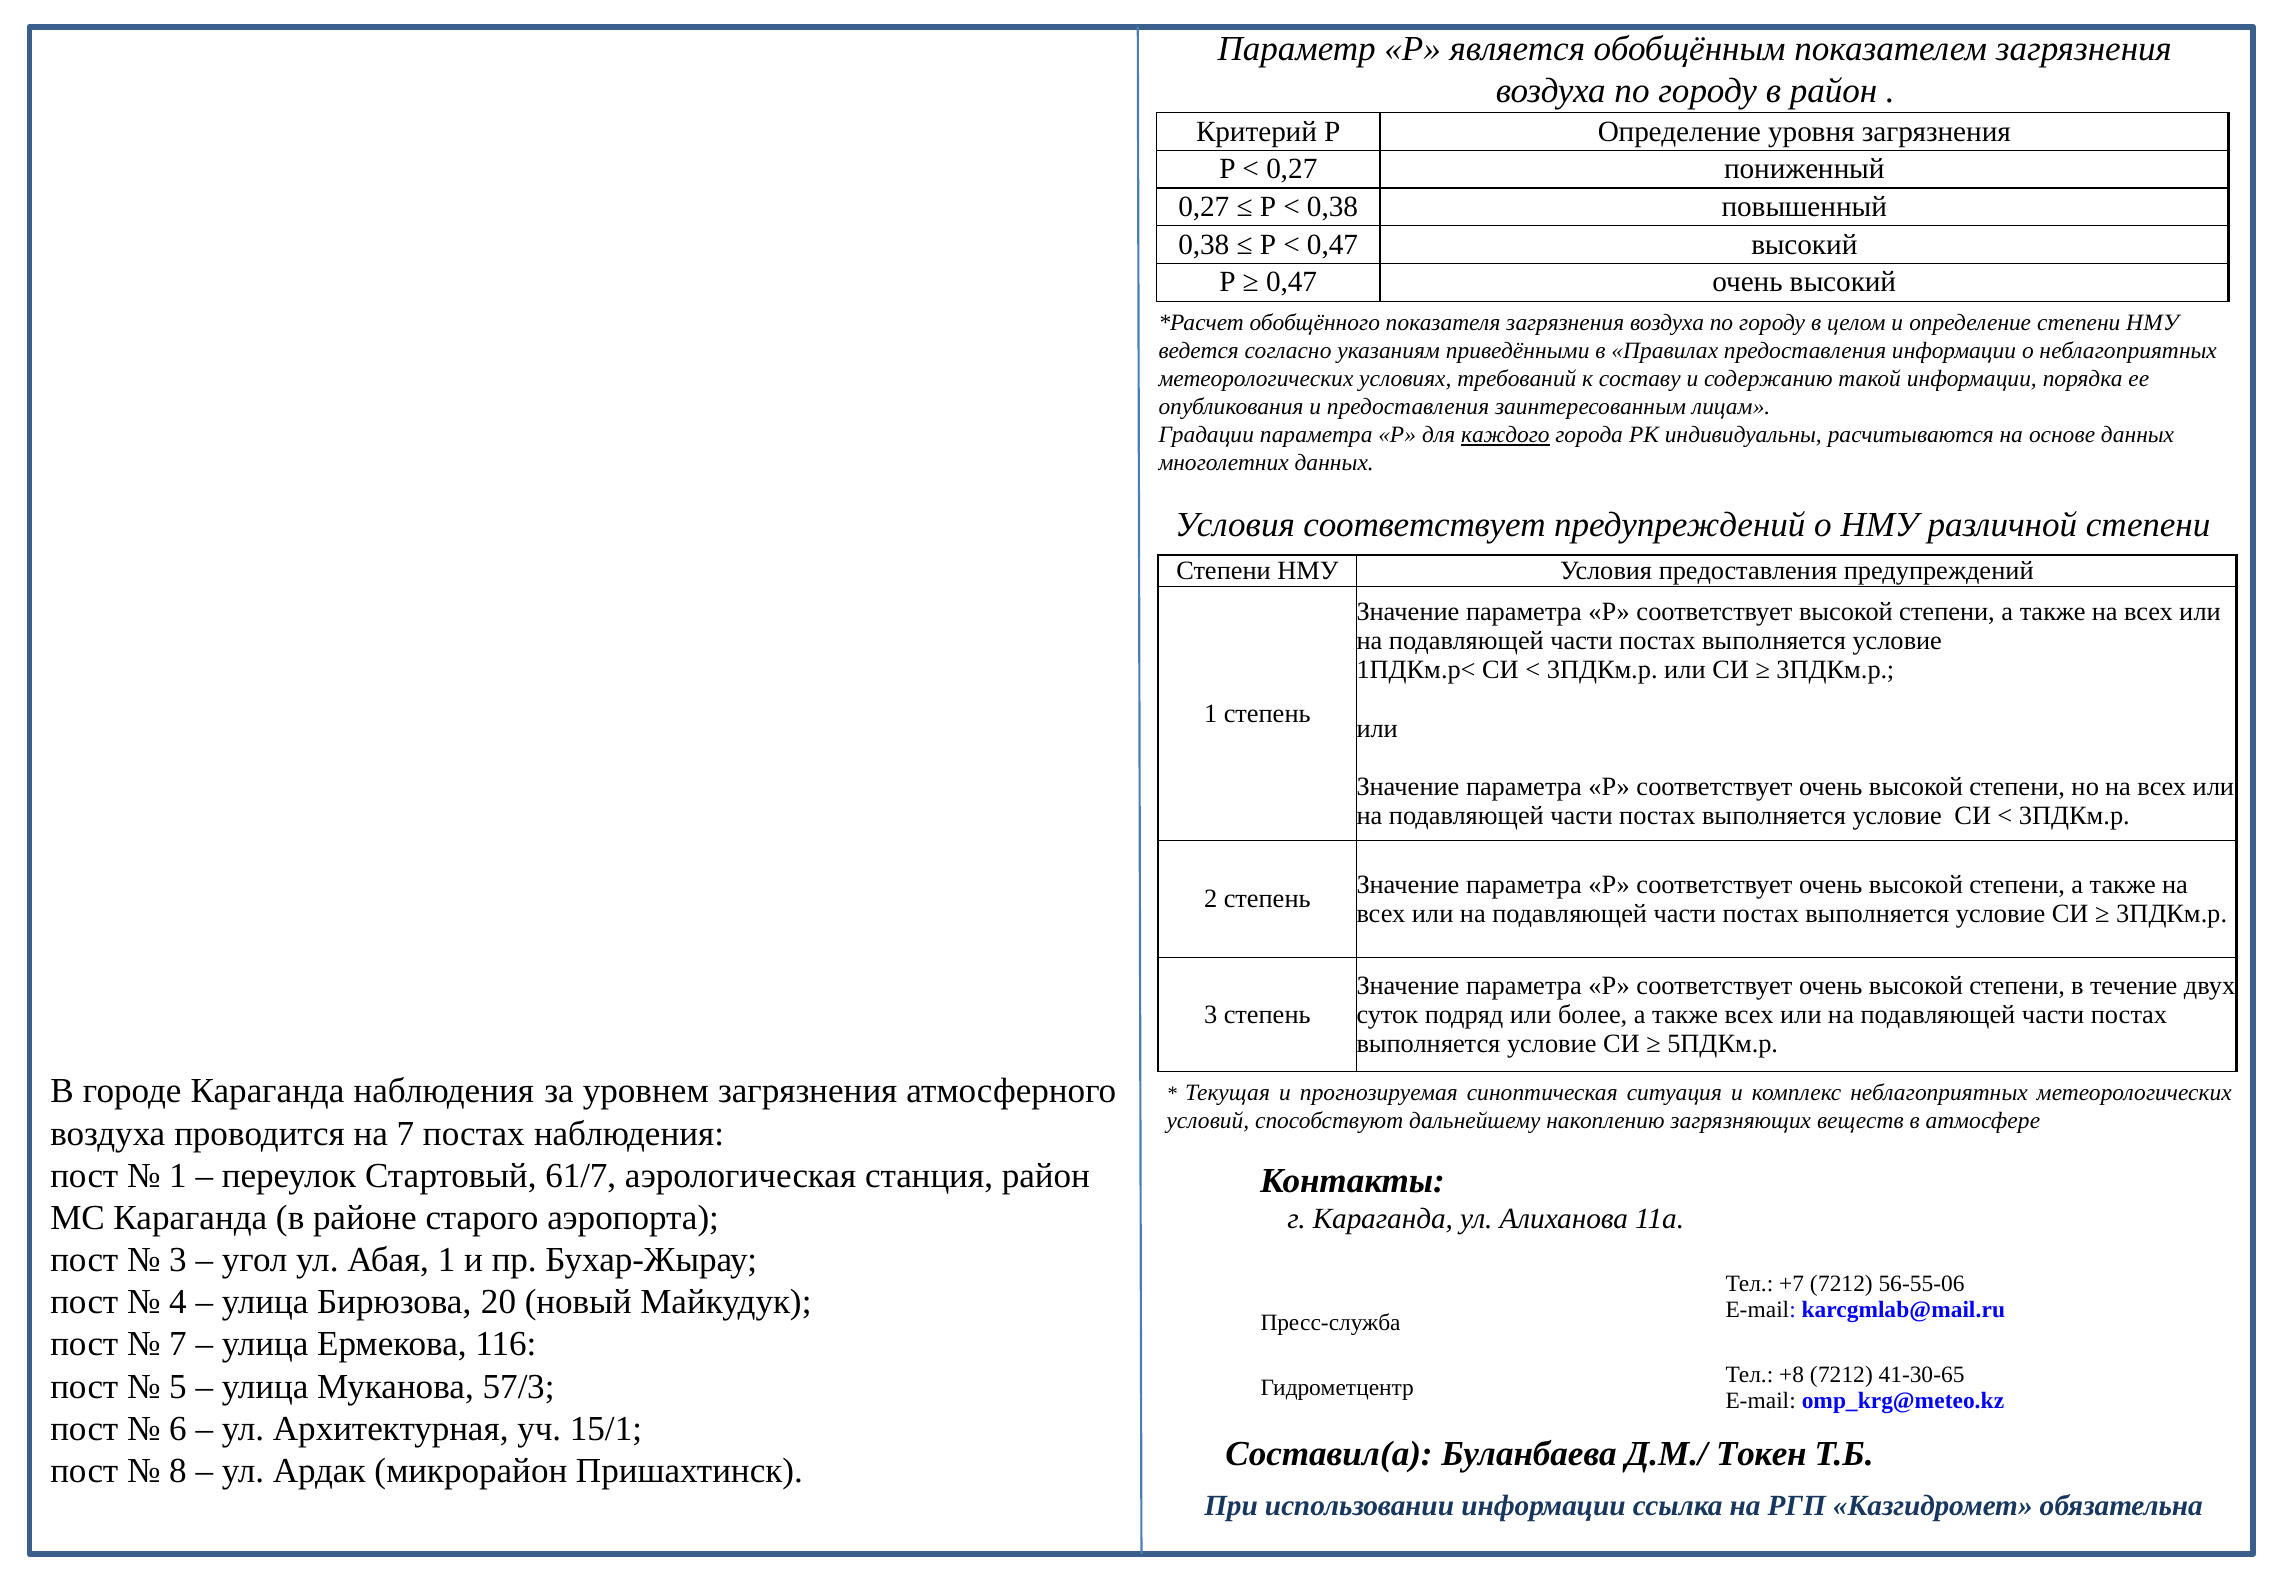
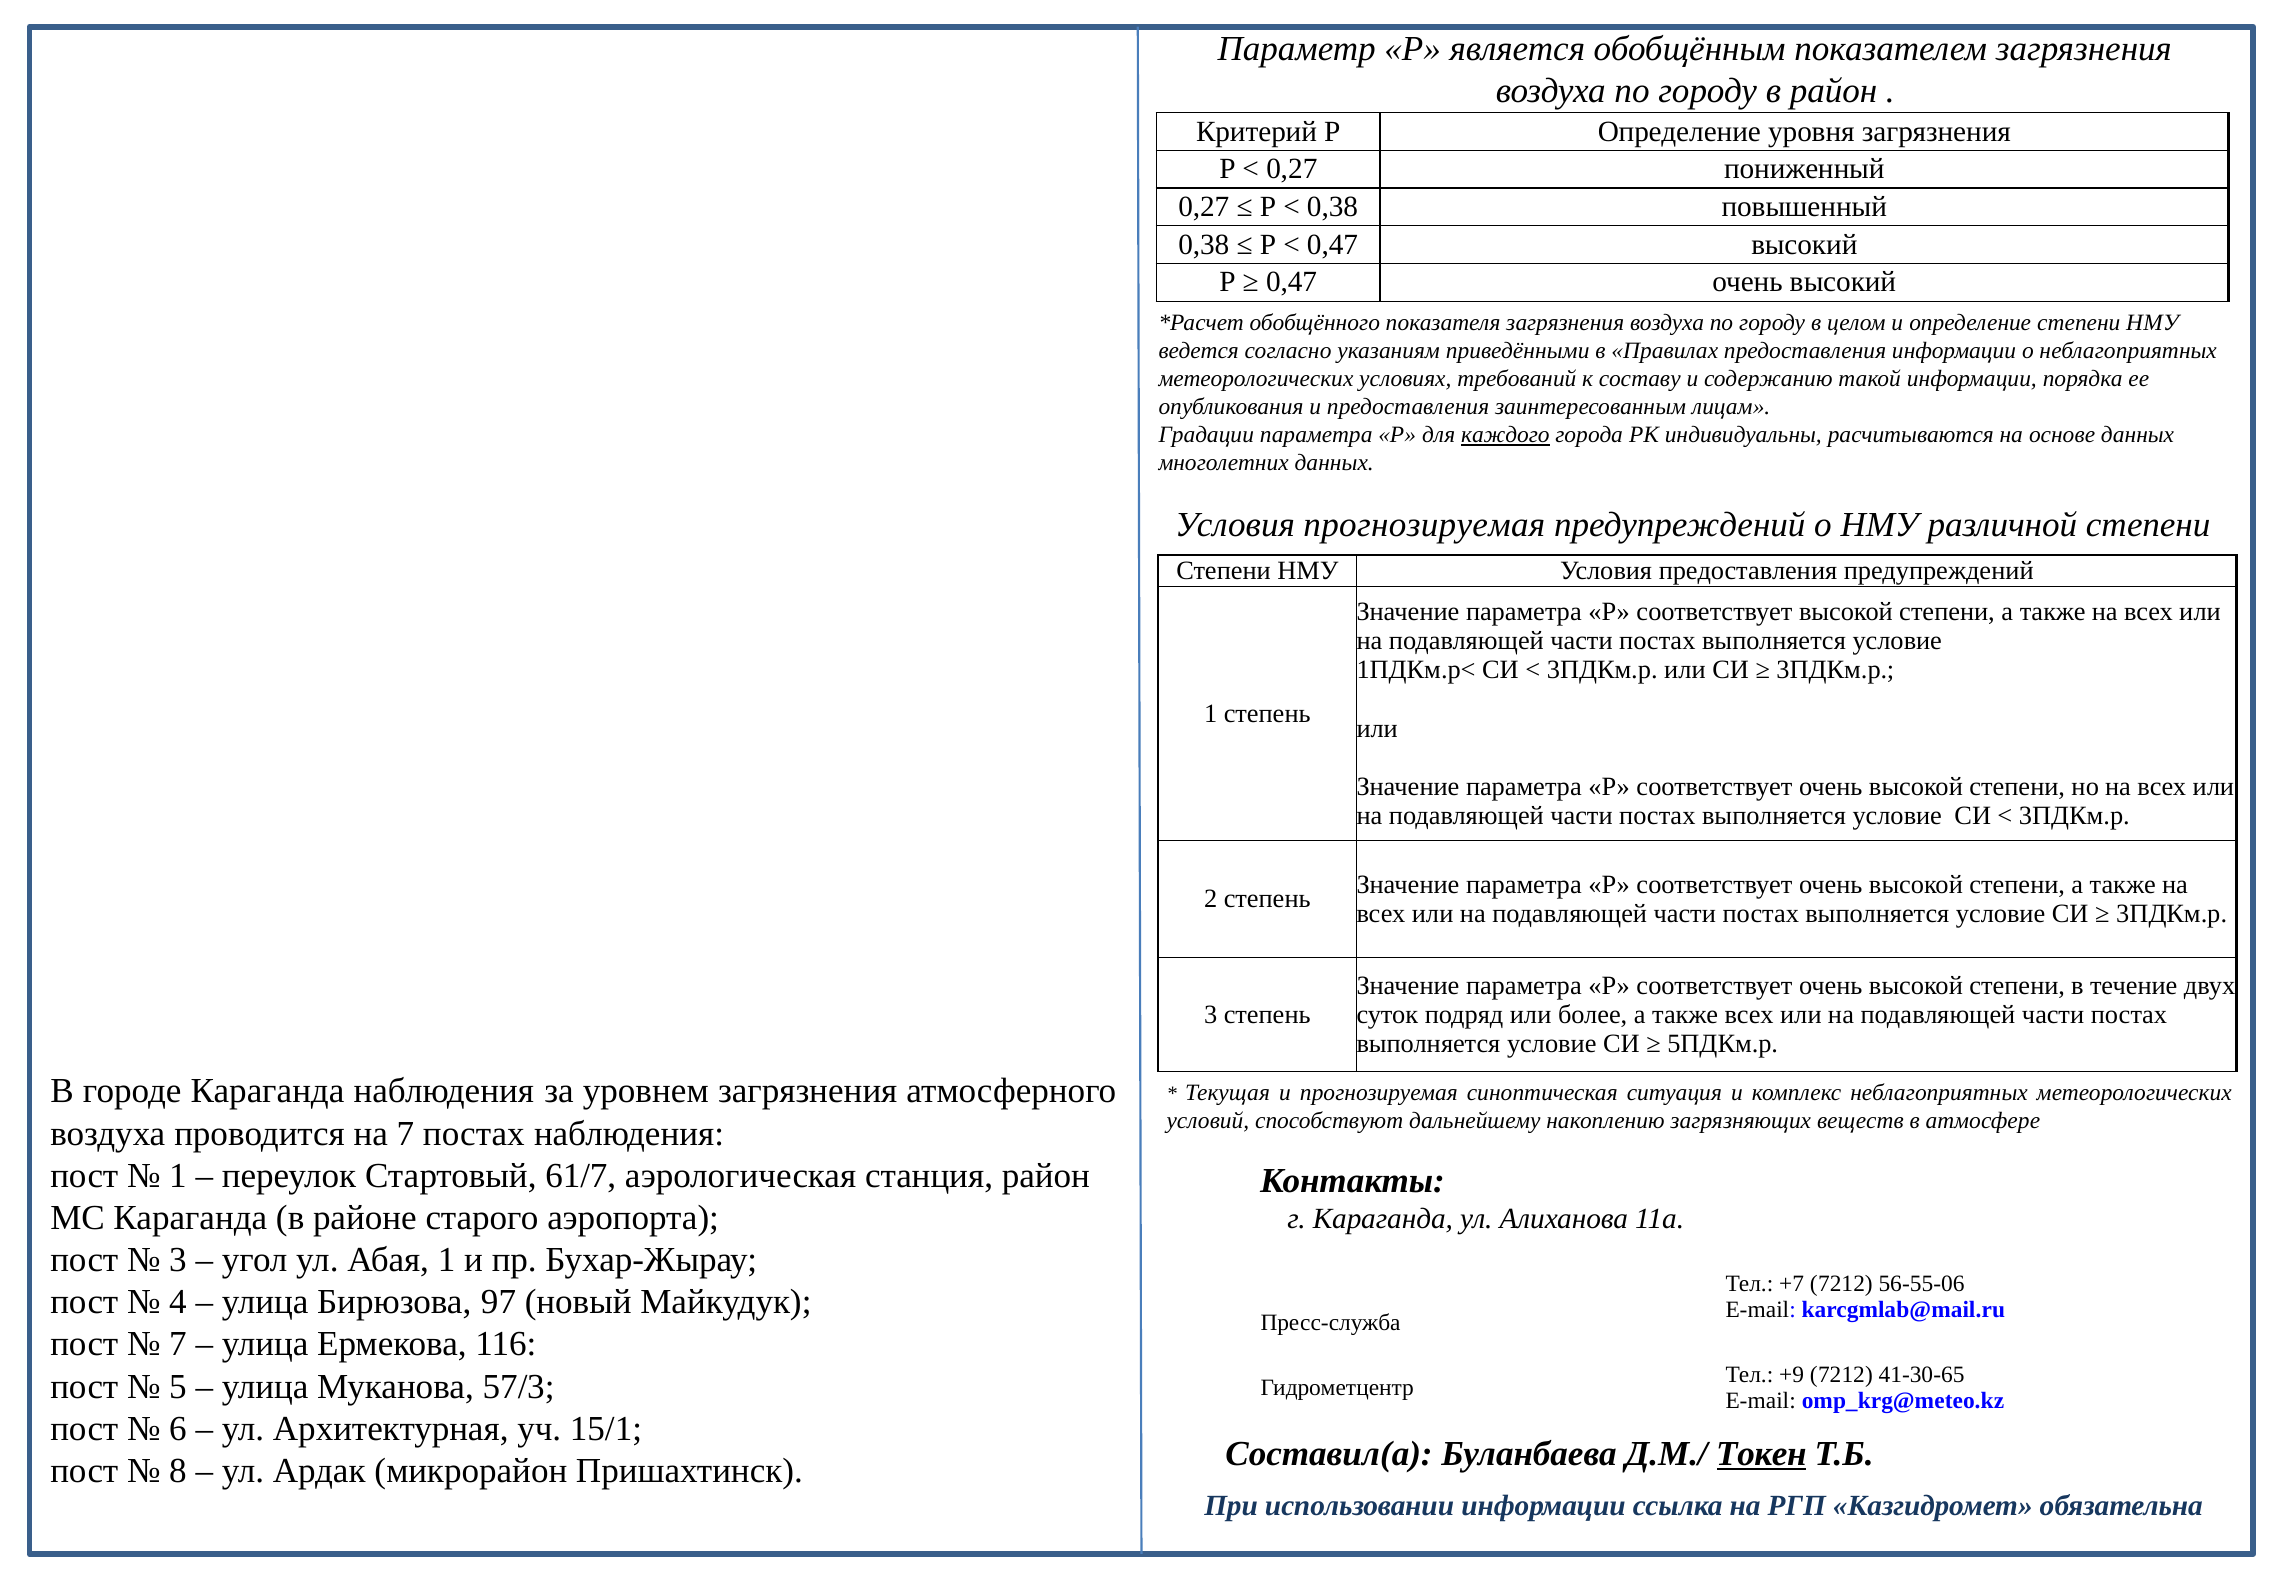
Условия соответствует: соответствует -> прогнозируемая
20: 20 -> 97
+8: +8 -> +9
Токен underline: none -> present
